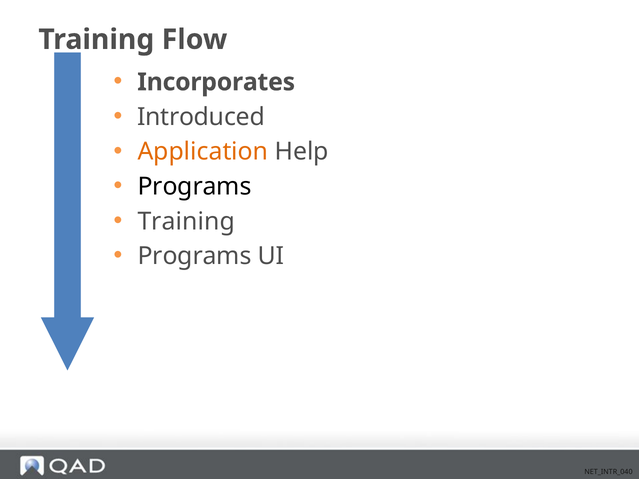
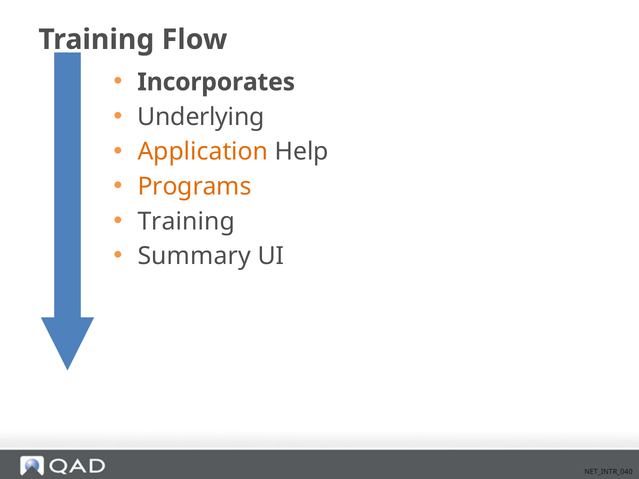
Introduced: Introduced -> Underlying
Programs at (194, 187) colour: black -> orange
Programs at (194, 256): Programs -> Summary
